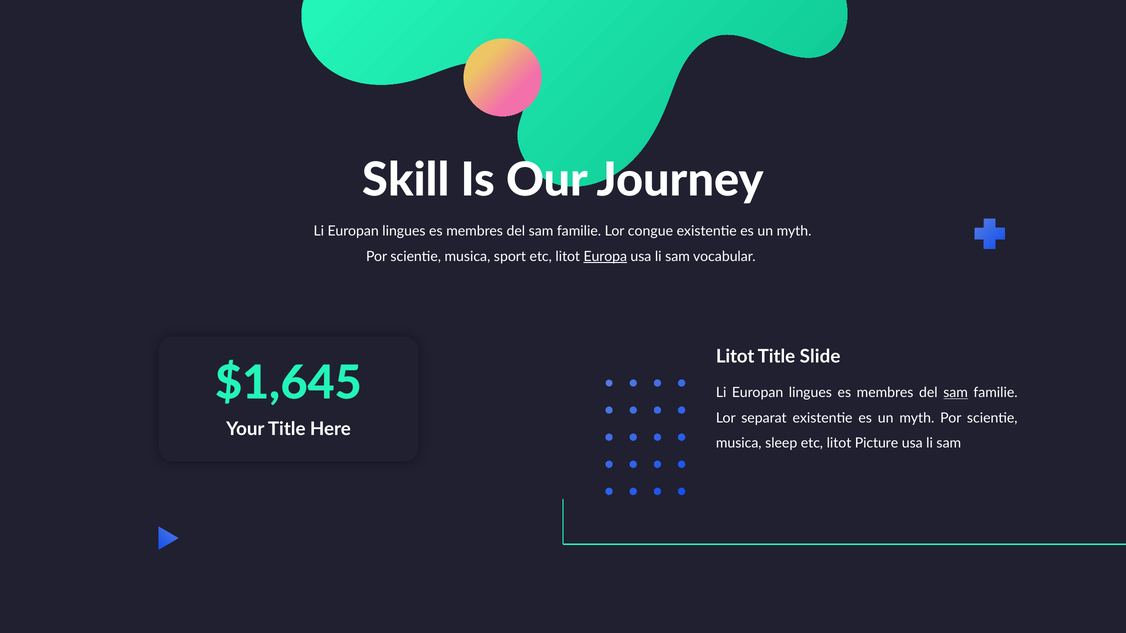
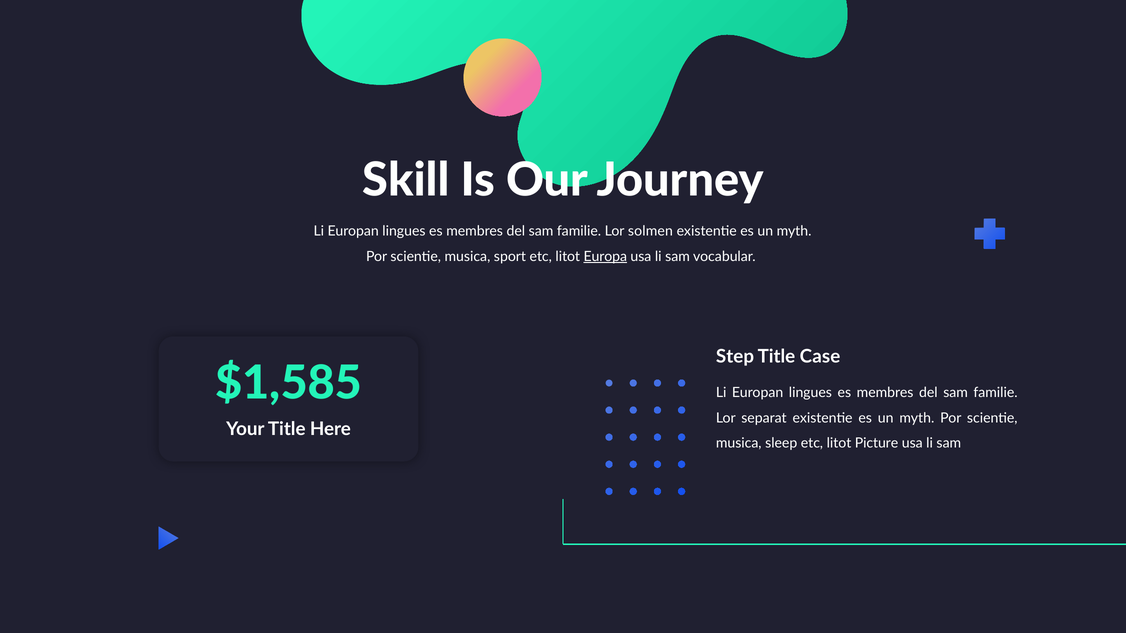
congue: congue -> solmen
Litot at (735, 357): Litot -> Step
Slide: Slide -> Case
$1,645: $1,645 -> $1,585
sam at (956, 393) underline: present -> none
